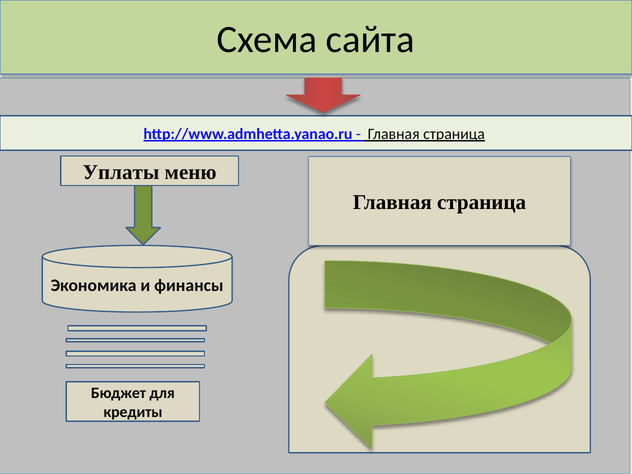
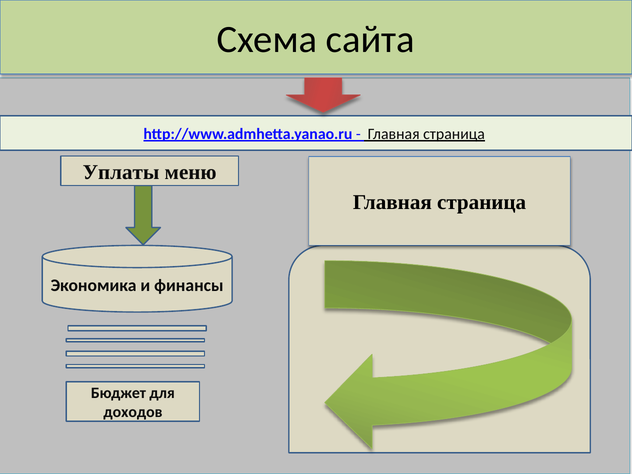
кредиты: кредиты -> доходов
